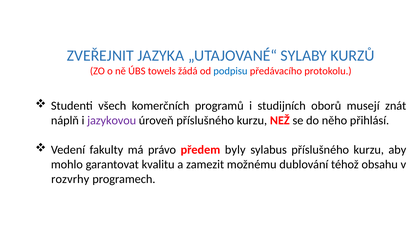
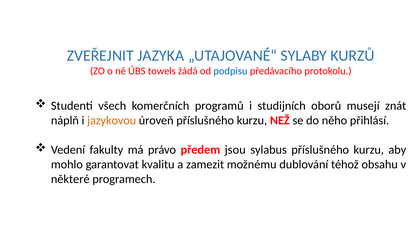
jazykovou colour: purple -> orange
byly: byly -> jsou
rozvrhy: rozvrhy -> některé
